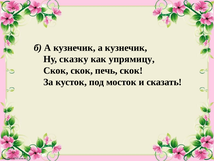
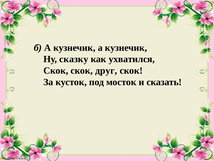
упрямицу: упрямицу -> ухватился
печь: печь -> друг
